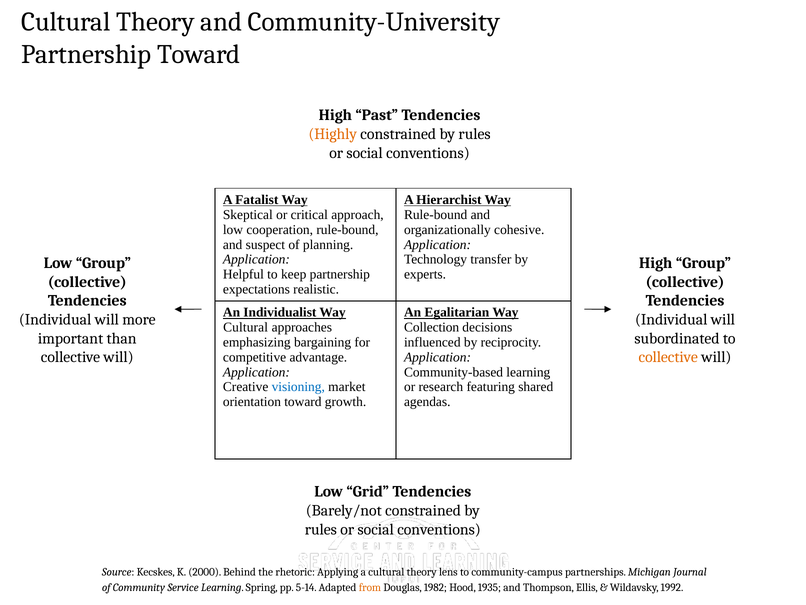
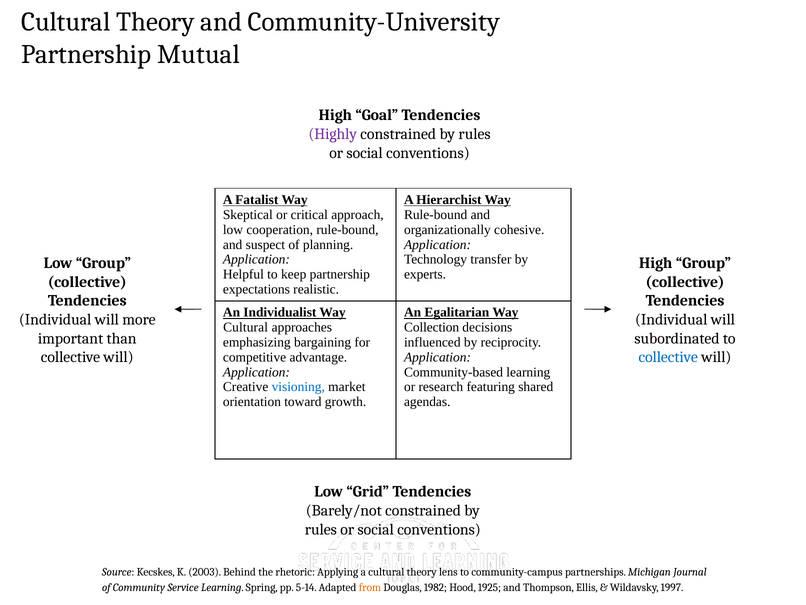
Partnership Toward: Toward -> Mutual
Past: Past -> Goal
Highly colour: orange -> purple
collective at (668, 357) colour: orange -> blue
2000: 2000 -> 2003
1935: 1935 -> 1925
1992: 1992 -> 1997
